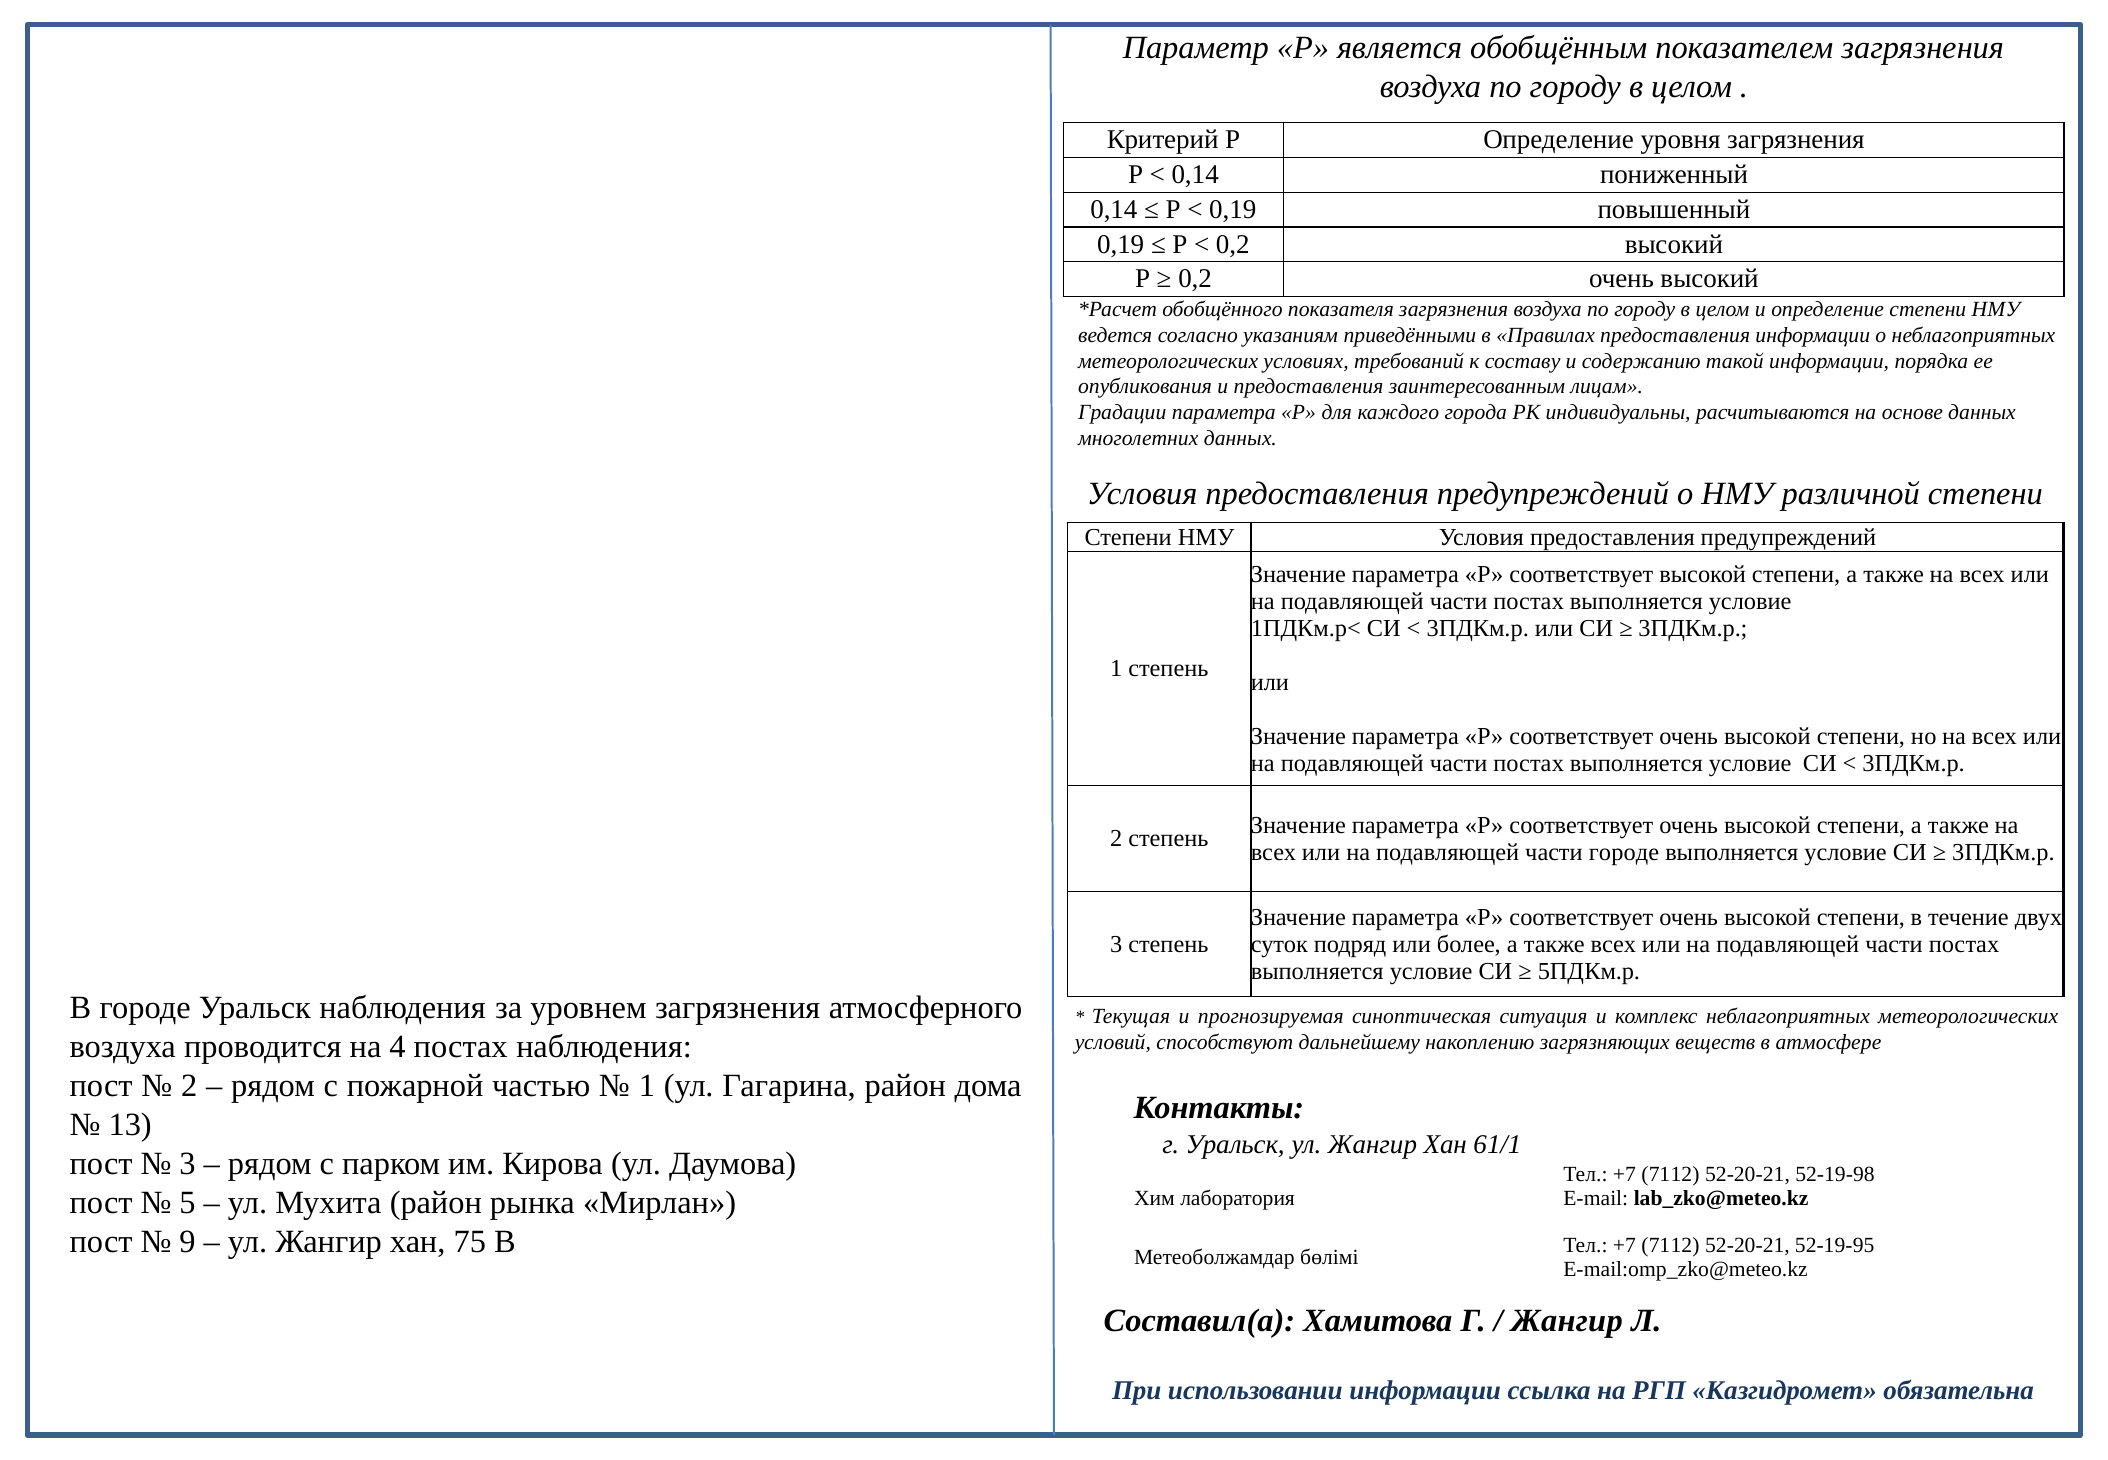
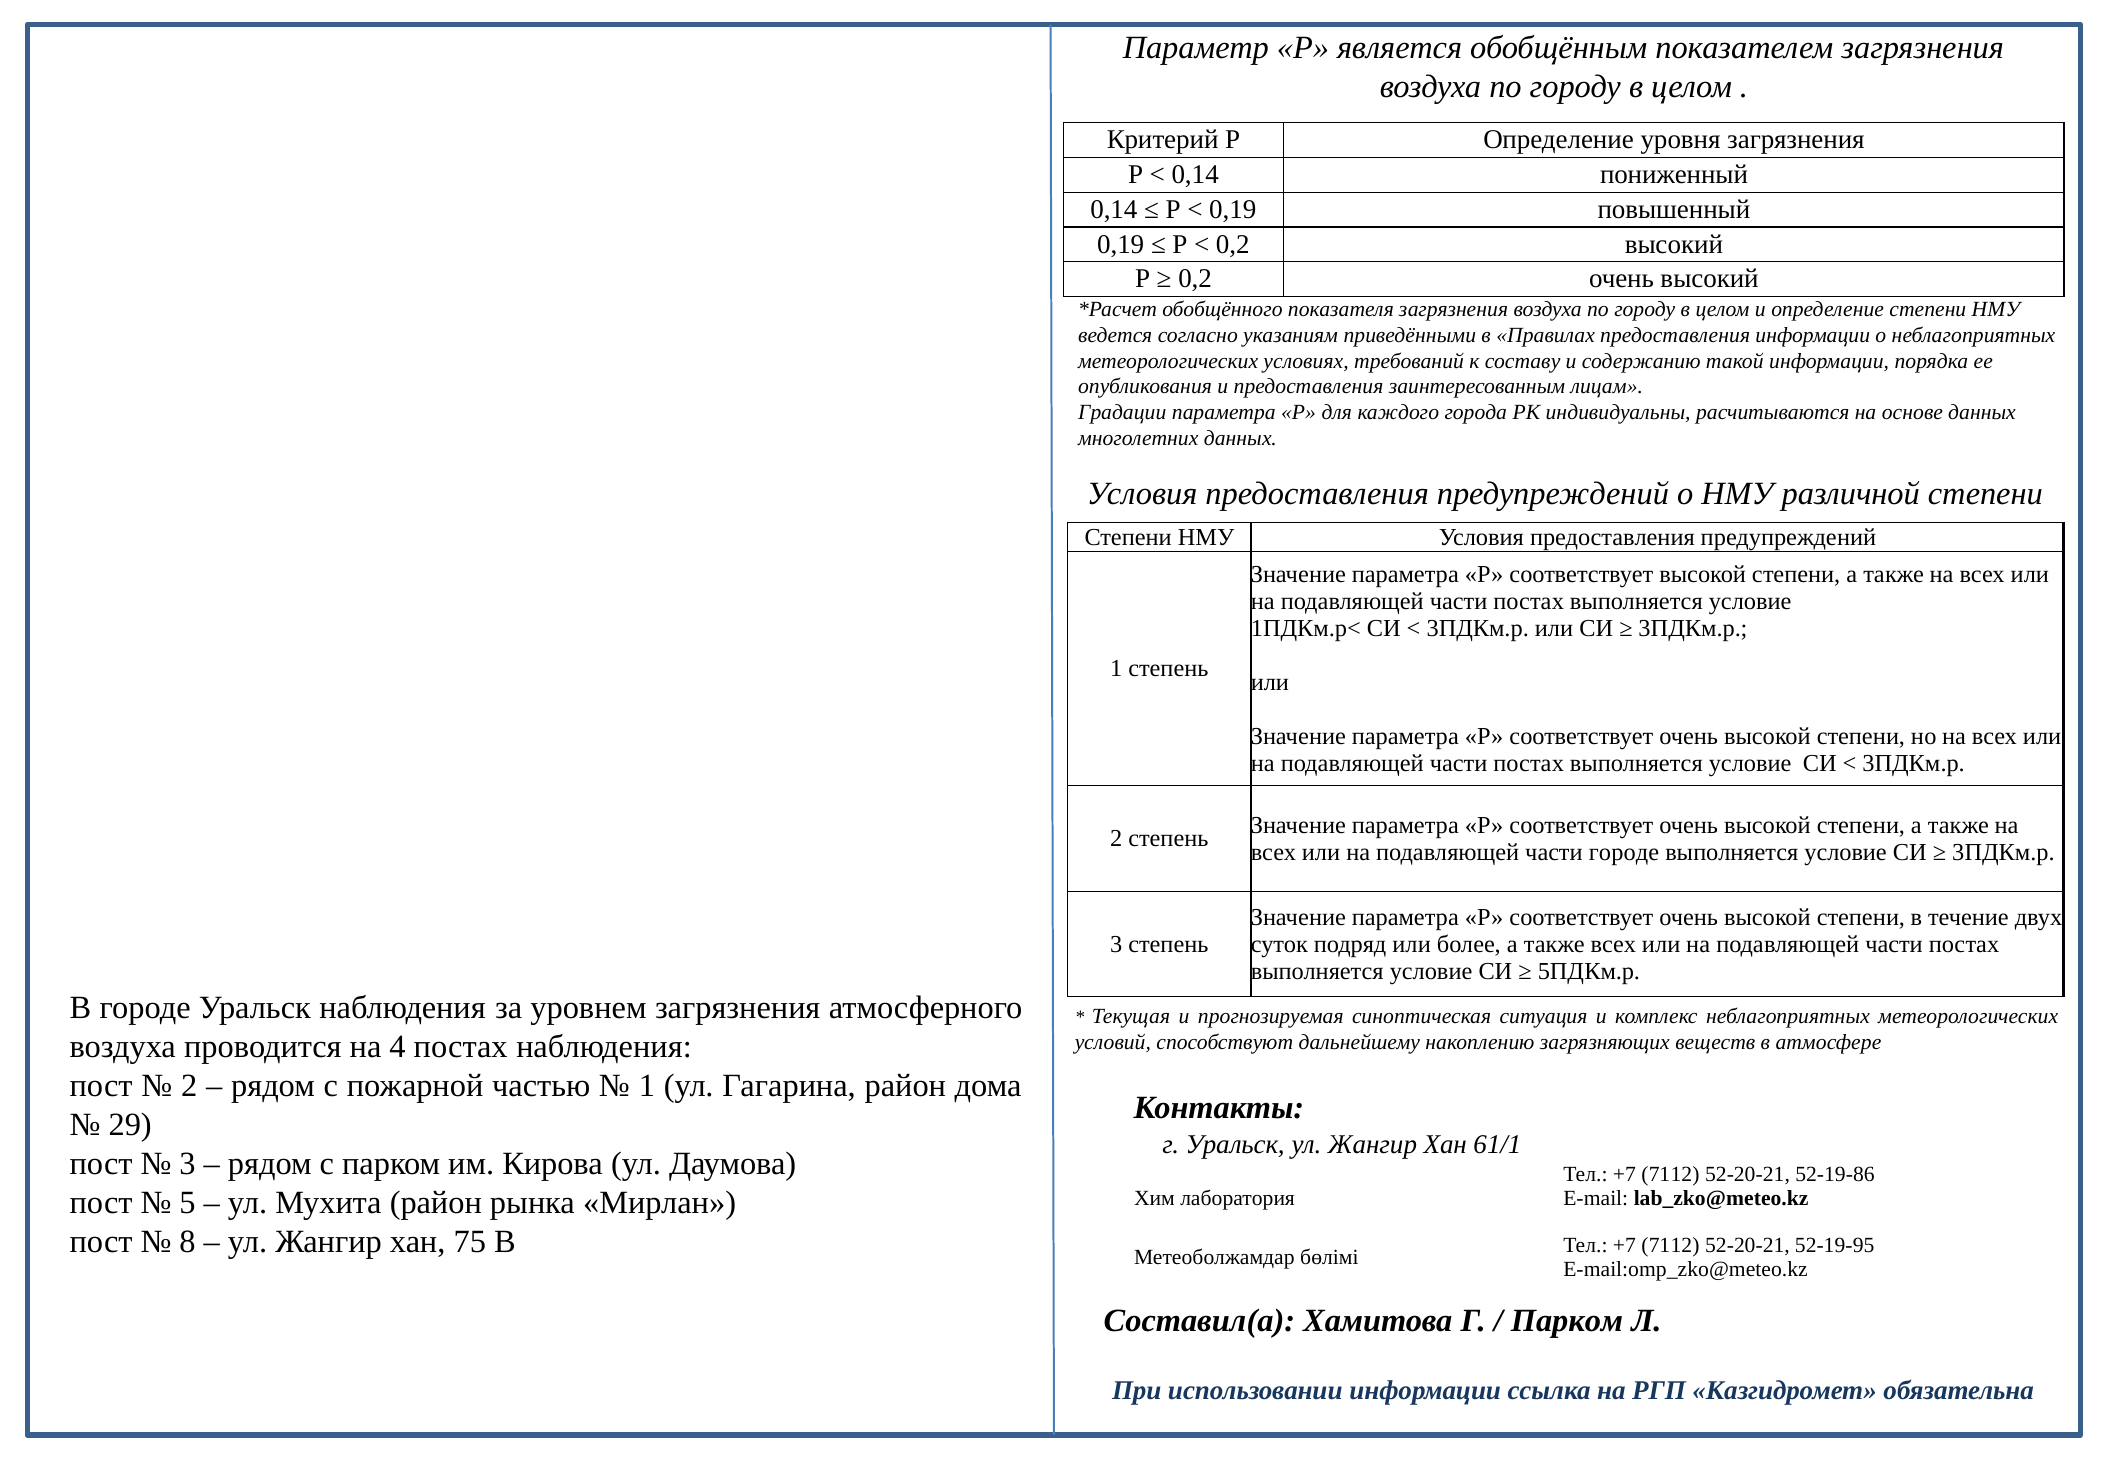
13: 13 -> 29
52-19-98: 52-19-98 -> 52-19-86
9: 9 -> 8
Жангир at (1567, 1321): Жангир -> Парком
